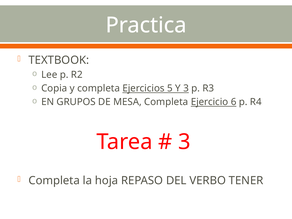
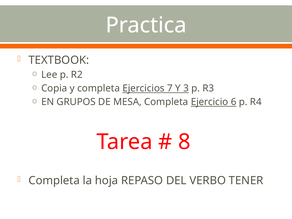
5: 5 -> 7
3 at (184, 142): 3 -> 8
